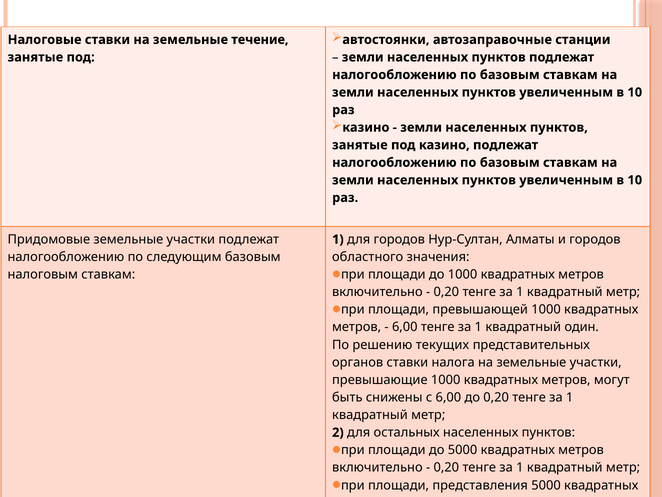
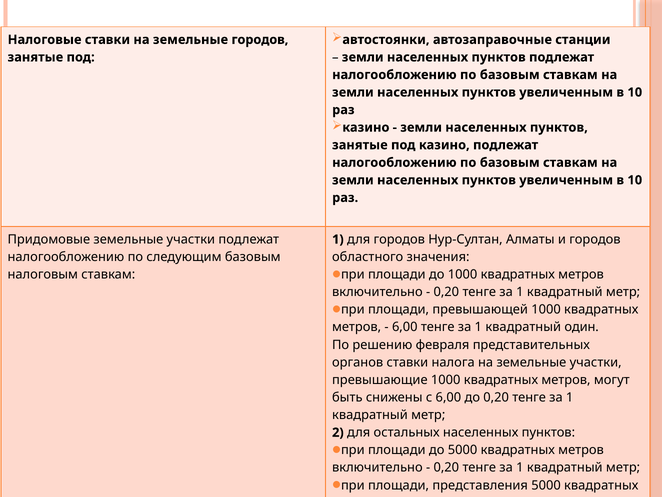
земельные течение: течение -> городов
текущих: текущих -> февраля
